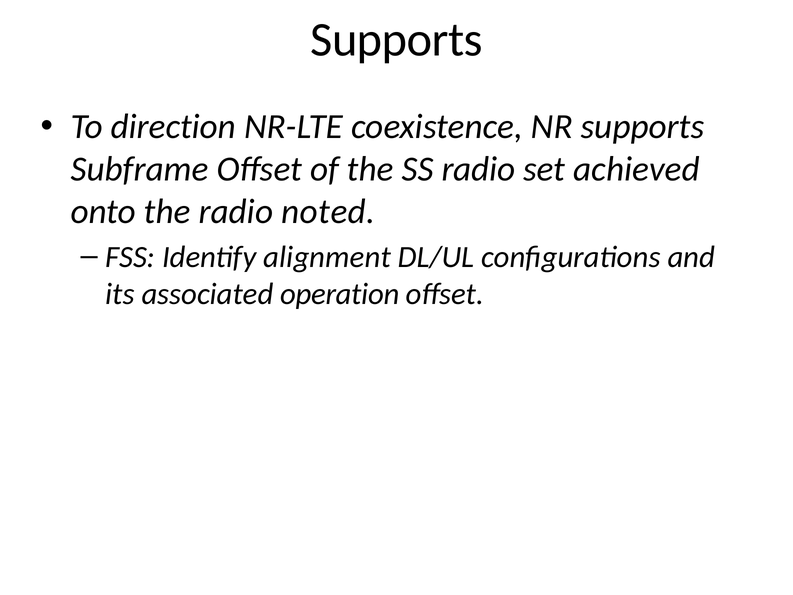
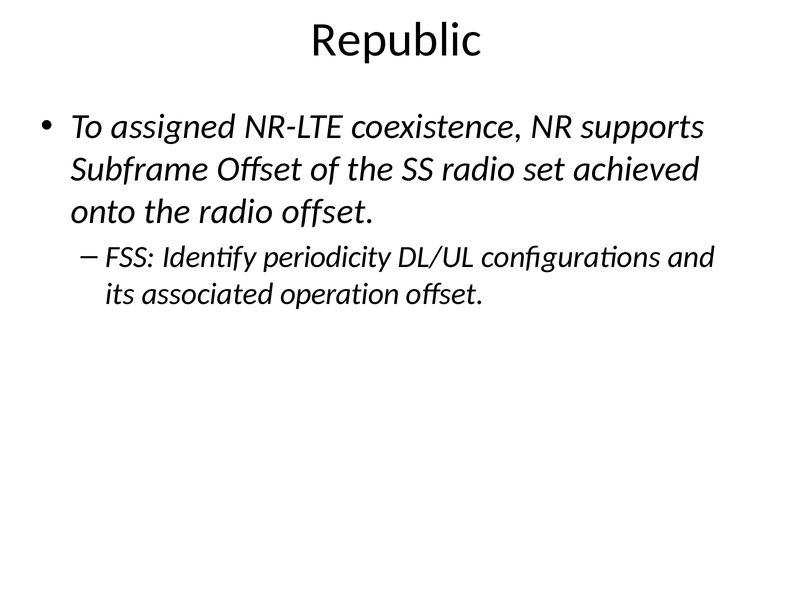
Supports at (397, 40): Supports -> Republic
direction: direction -> assigned
radio noted: noted -> offset
alignment: alignment -> periodicity
